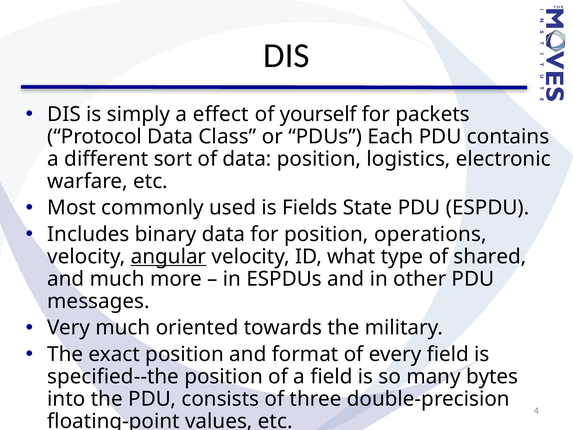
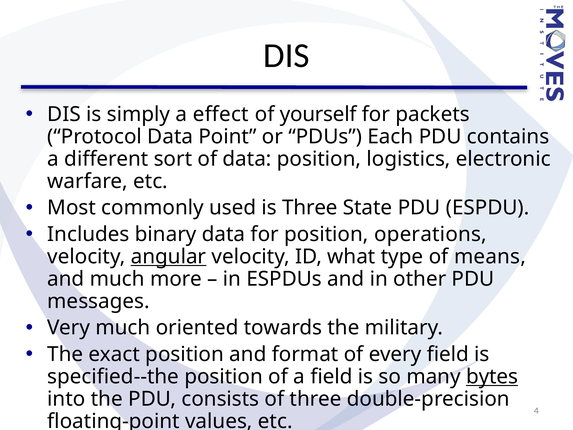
Class: Class -> Point
is Fields: Fields -> Three
shared: shared -> means
bytes underline: none -> present
